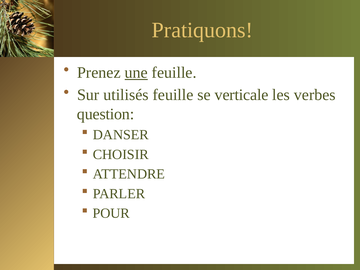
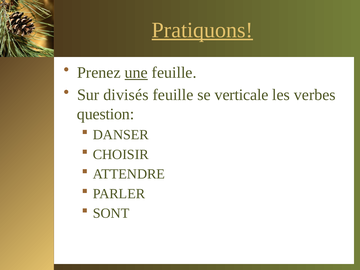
Pratiquons underline: none -> present
utilisés: utilisés -> divisés
POUR: POUR -> SONT
